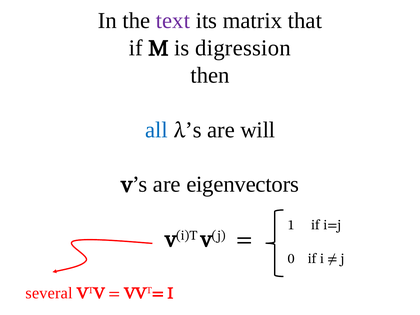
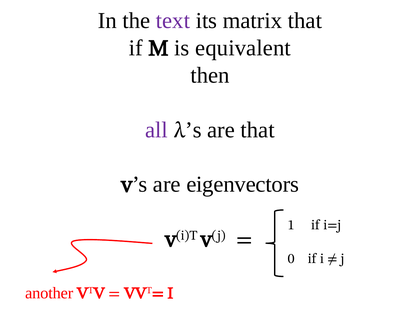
digression: digression -> equivalent
all colour: blue -> purple
are will: will -> that
several: several -> another
